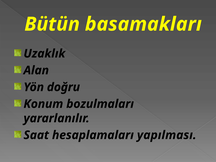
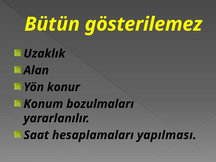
basamakları: basamakları -> gösterilemez
doğru: doğru -> konur
